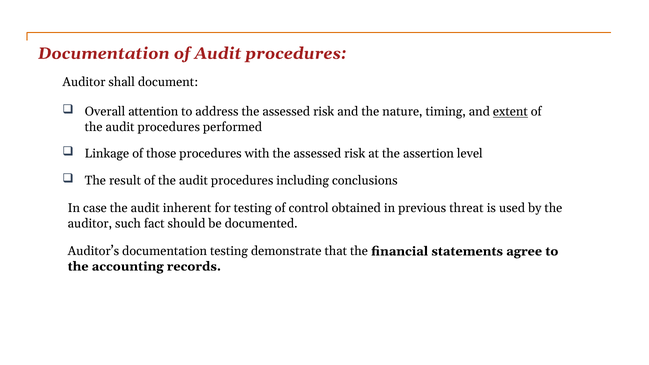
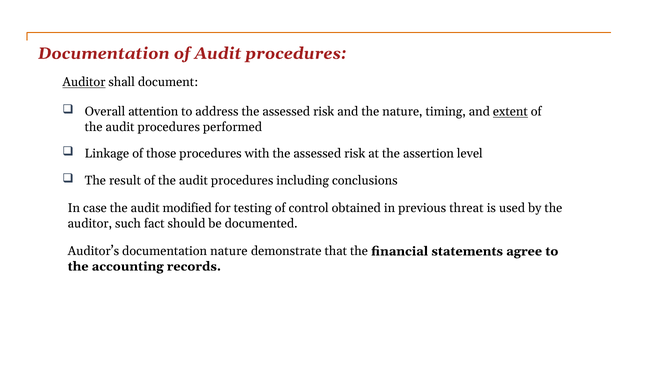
Auditor at (84, 82) underline: none -> present
inherent: inherent -> modified
documentation testing: testing -> nature
